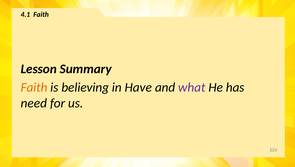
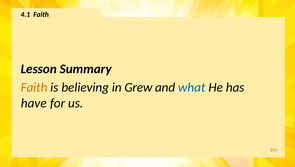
Have: Have -> Grew
what colour: purple -> blue
need: need -> have
